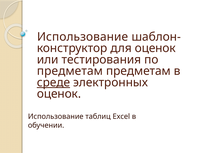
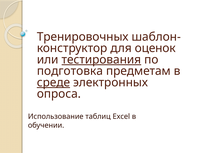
Использование at (83, 37): Использование -> Тренировочных
тестирования underline: none -> present
предметам at (70, 71): предметам -> подготовка
оценок at (59, 93): оценок -> опроса
